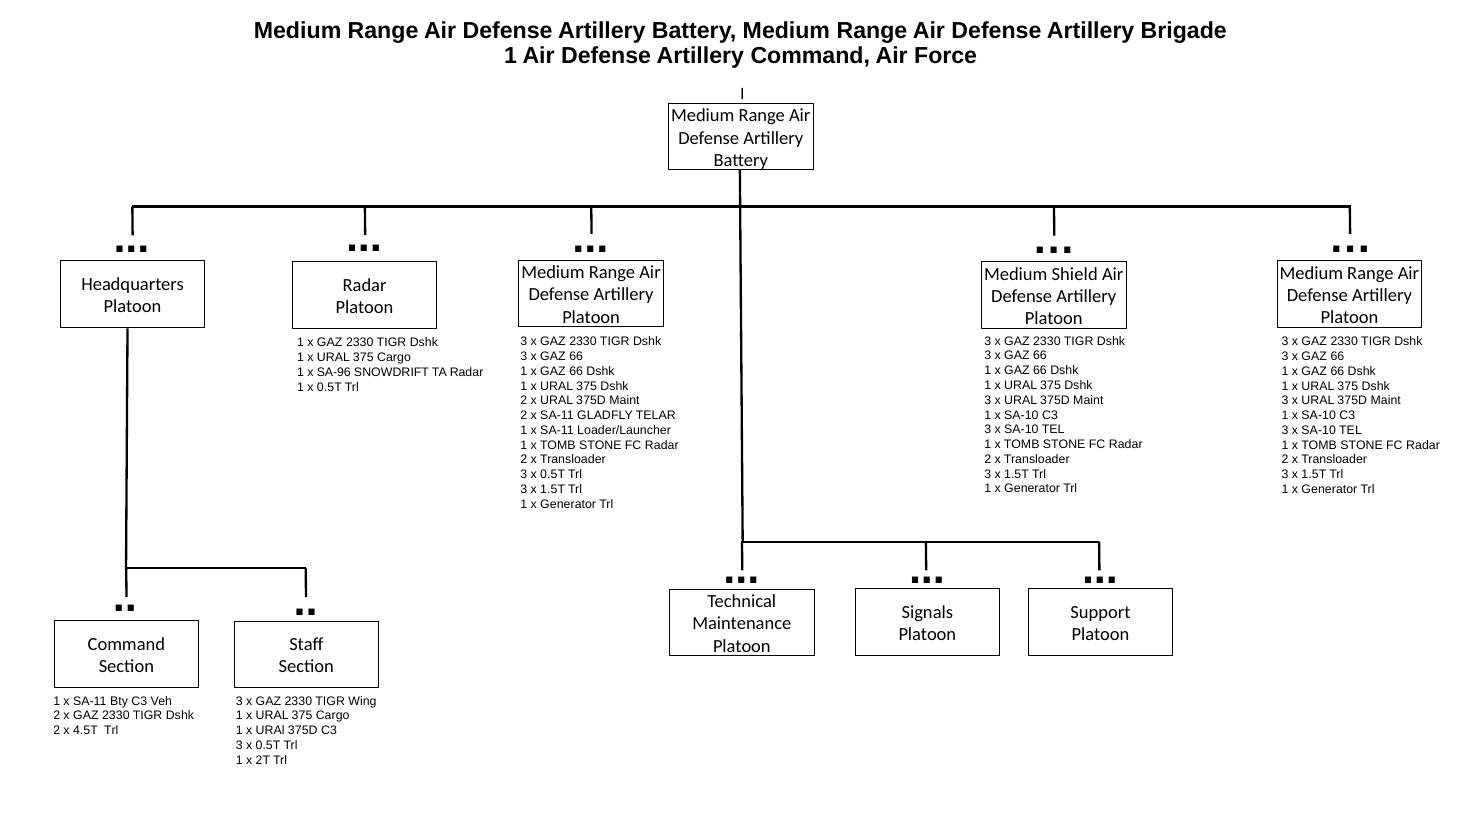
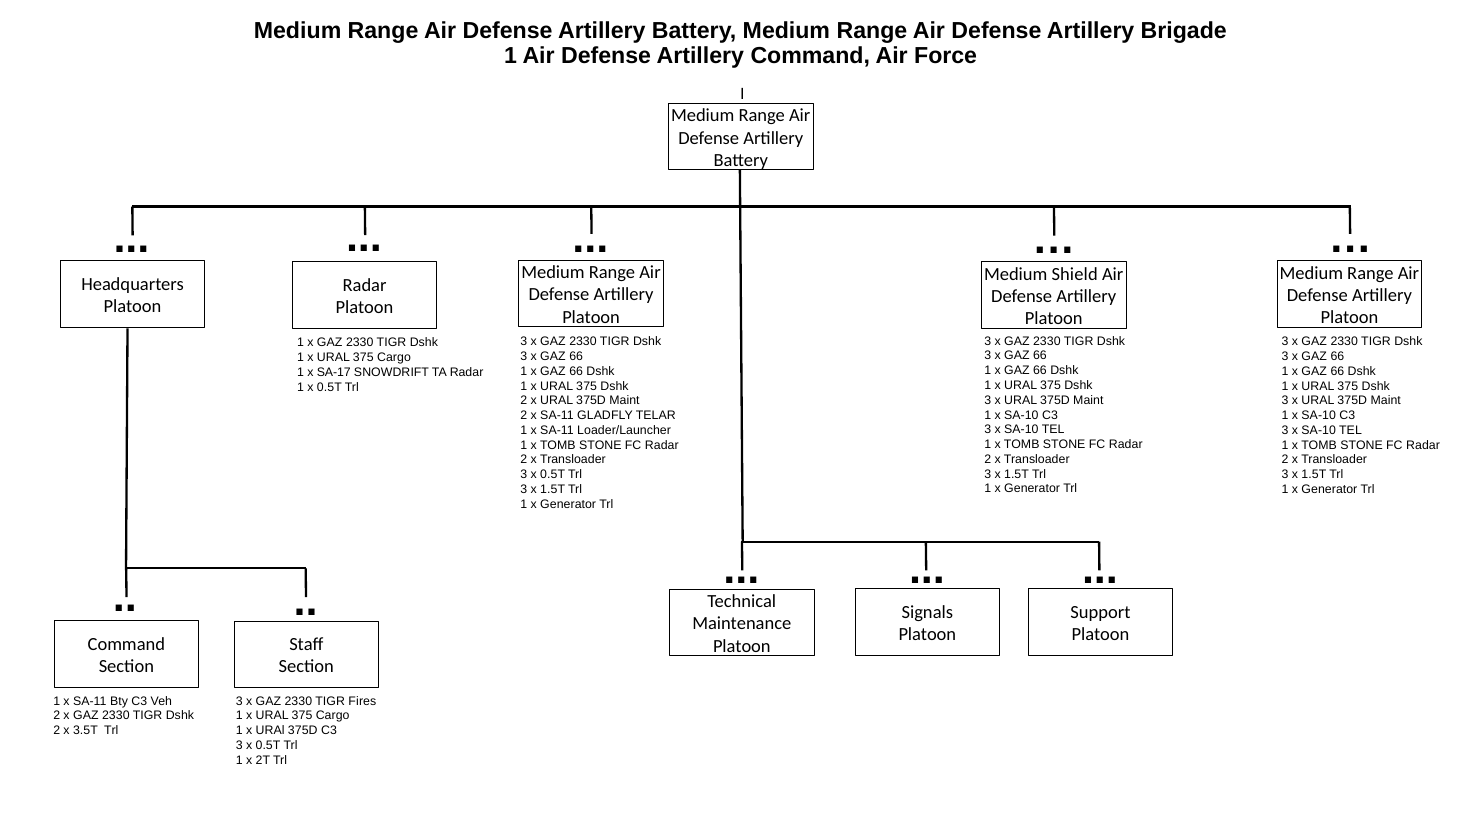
SA-96: SA-96 -> SA-17
Wing: Wing -> Fires
4.5T: 4.5T -> 3.5T
